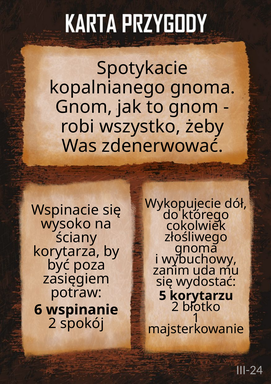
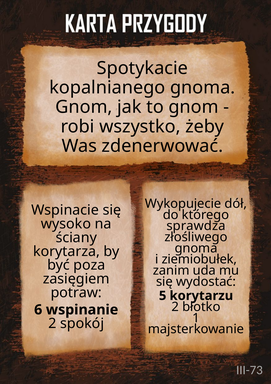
cokolwiek: cokolwiek -> sprawdza
wybuchowy: wybuchowy -> ziemiobułek
III-24: III-24 -> III-73
